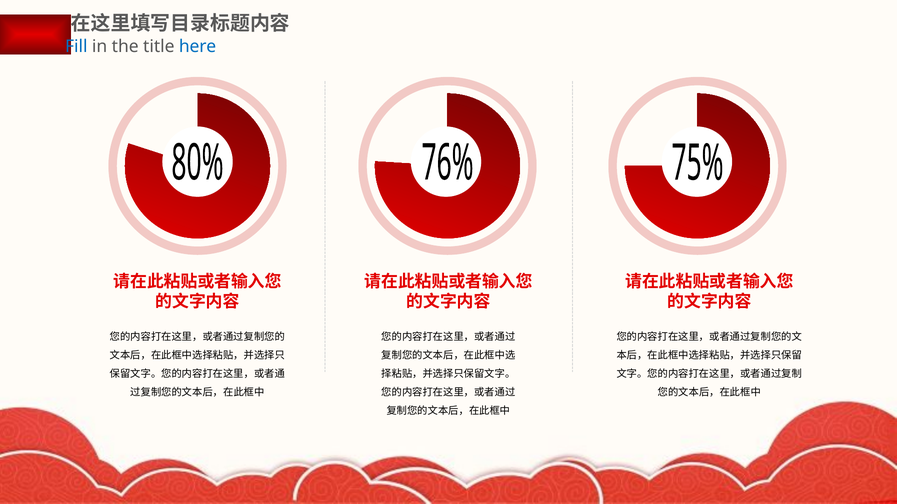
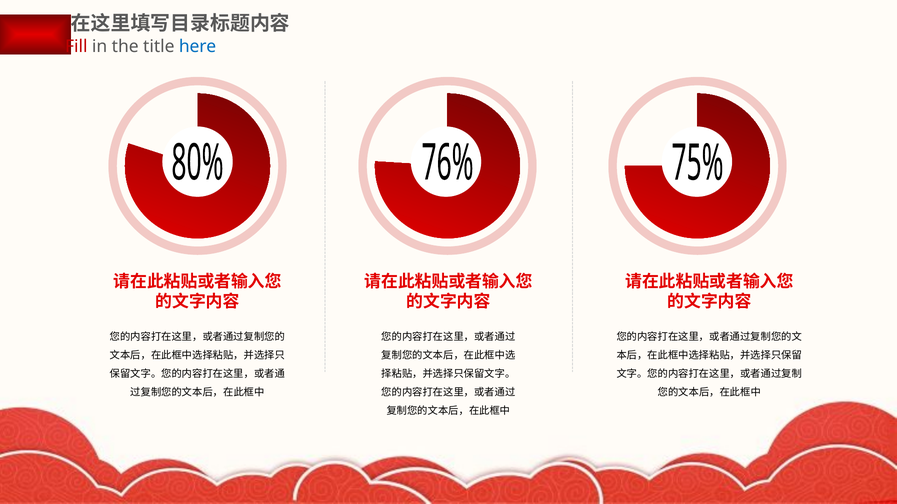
Fill colour: blue -> red
